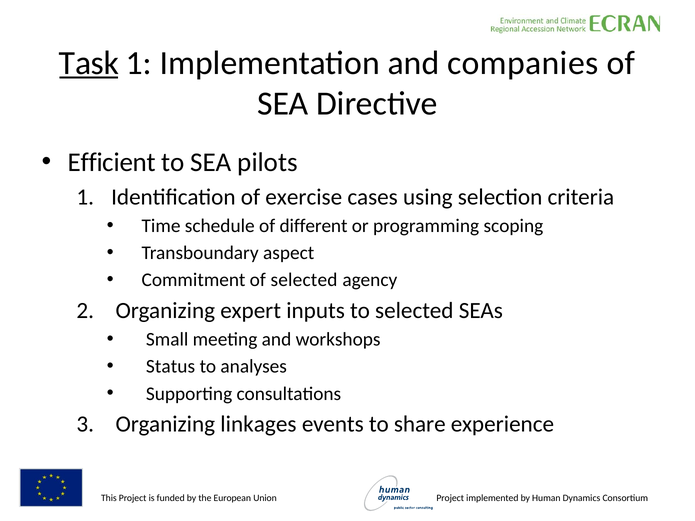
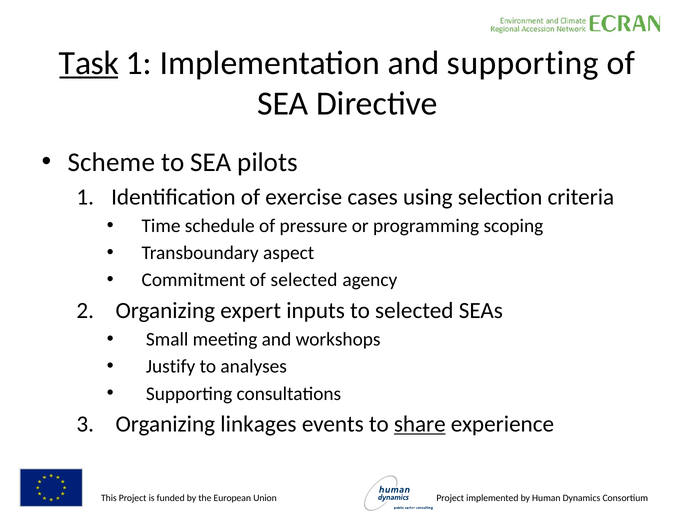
and companies: companies -> supporting
Efficient: Efficient -> Scheme
different: different -> pressure
Status: Status -> Justify
share underline: none -> present
